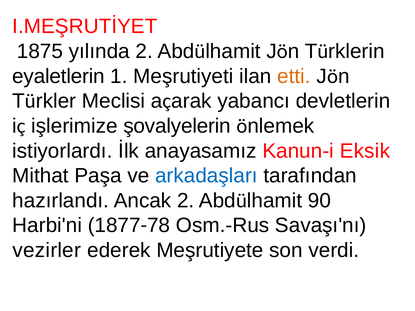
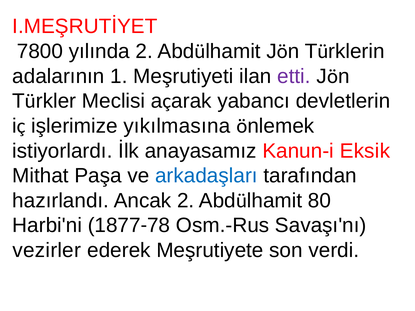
1875: 1875 -> 7800
eyaletlerin: eyaletlerin -> adalarının
etti colour: orange -> purple
şovalyelerin: şovalyelerin -> yıkılmasına
90: 90 -> 80
